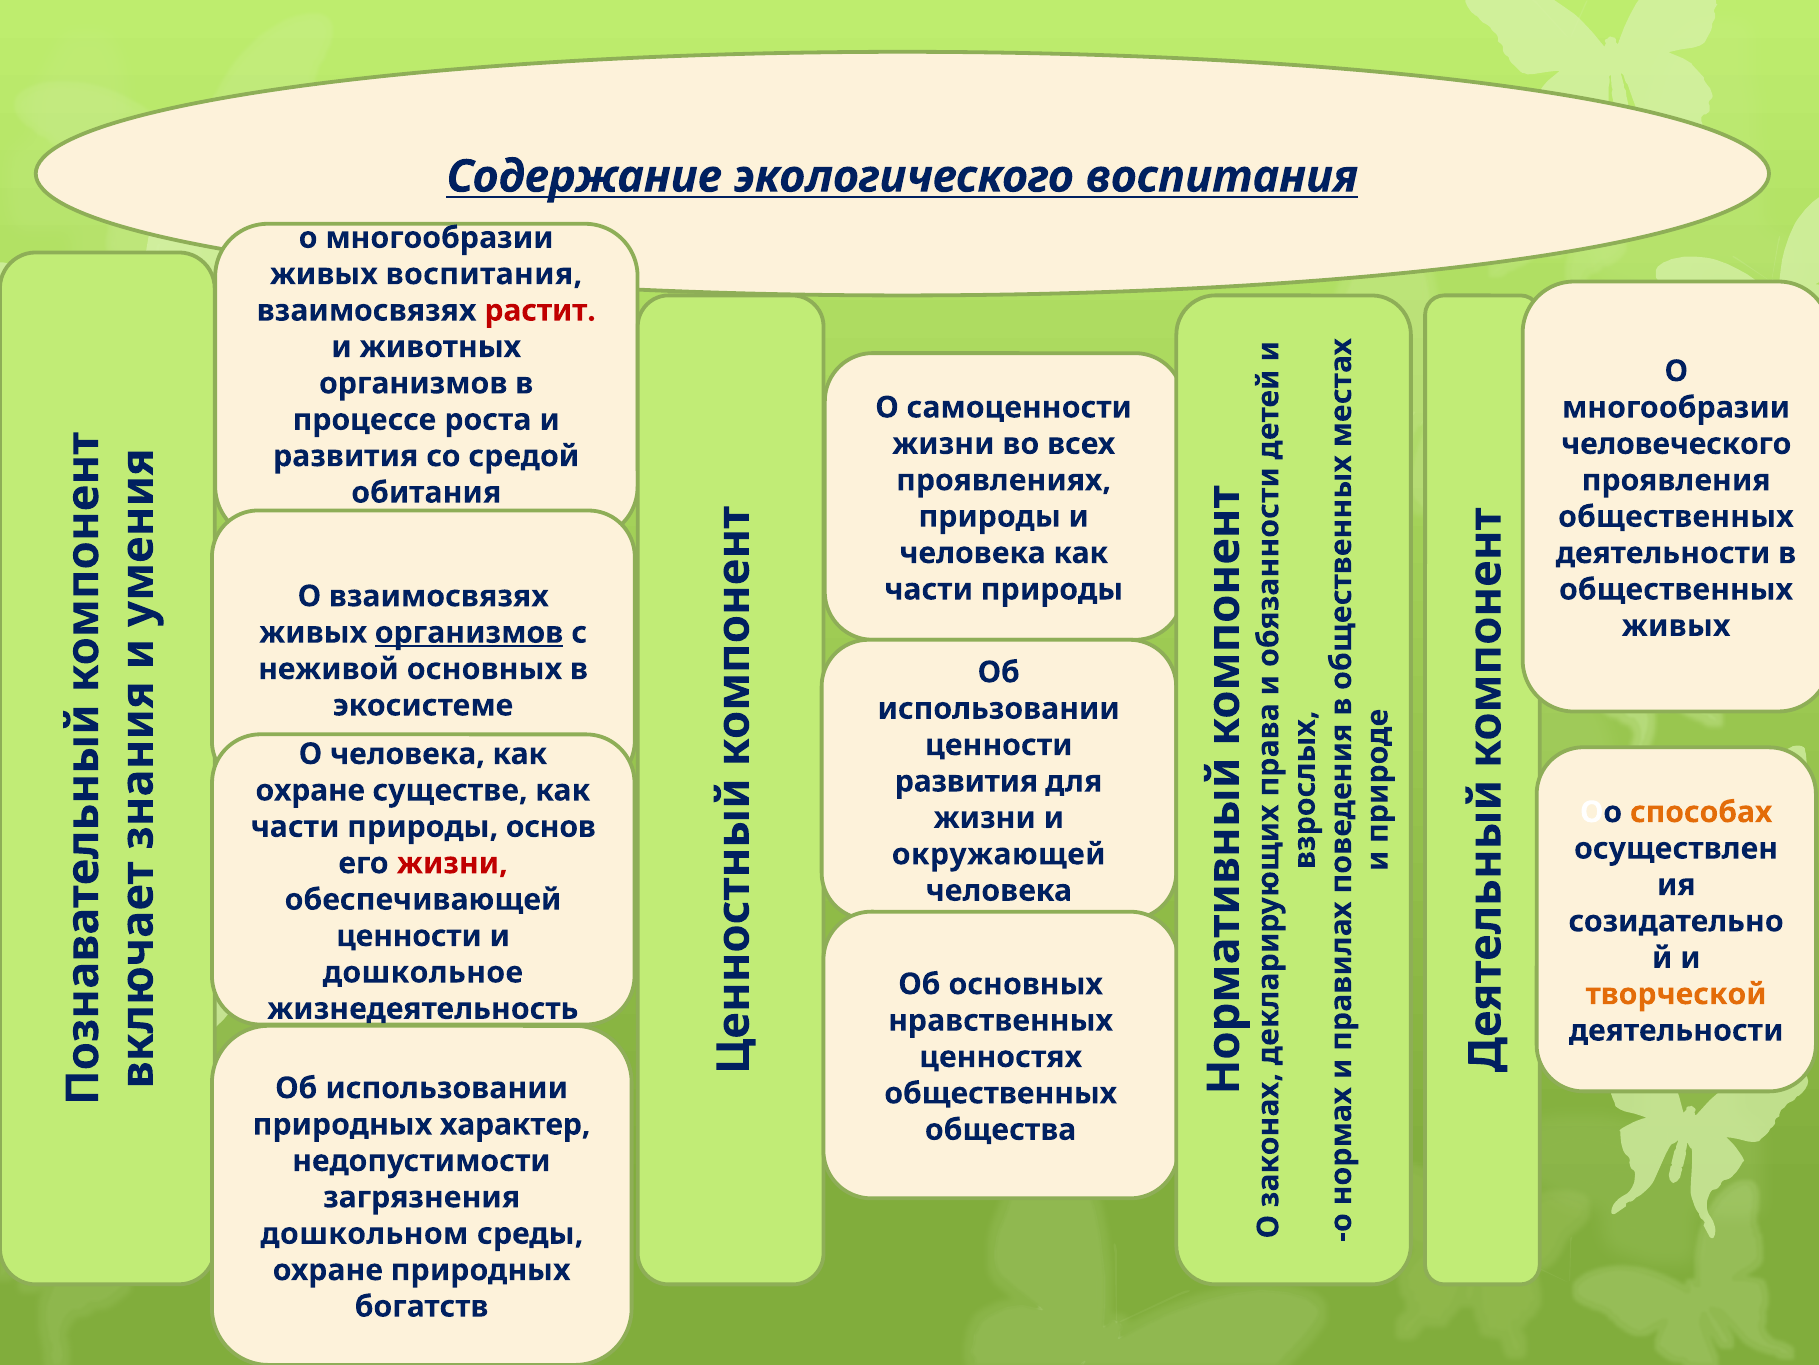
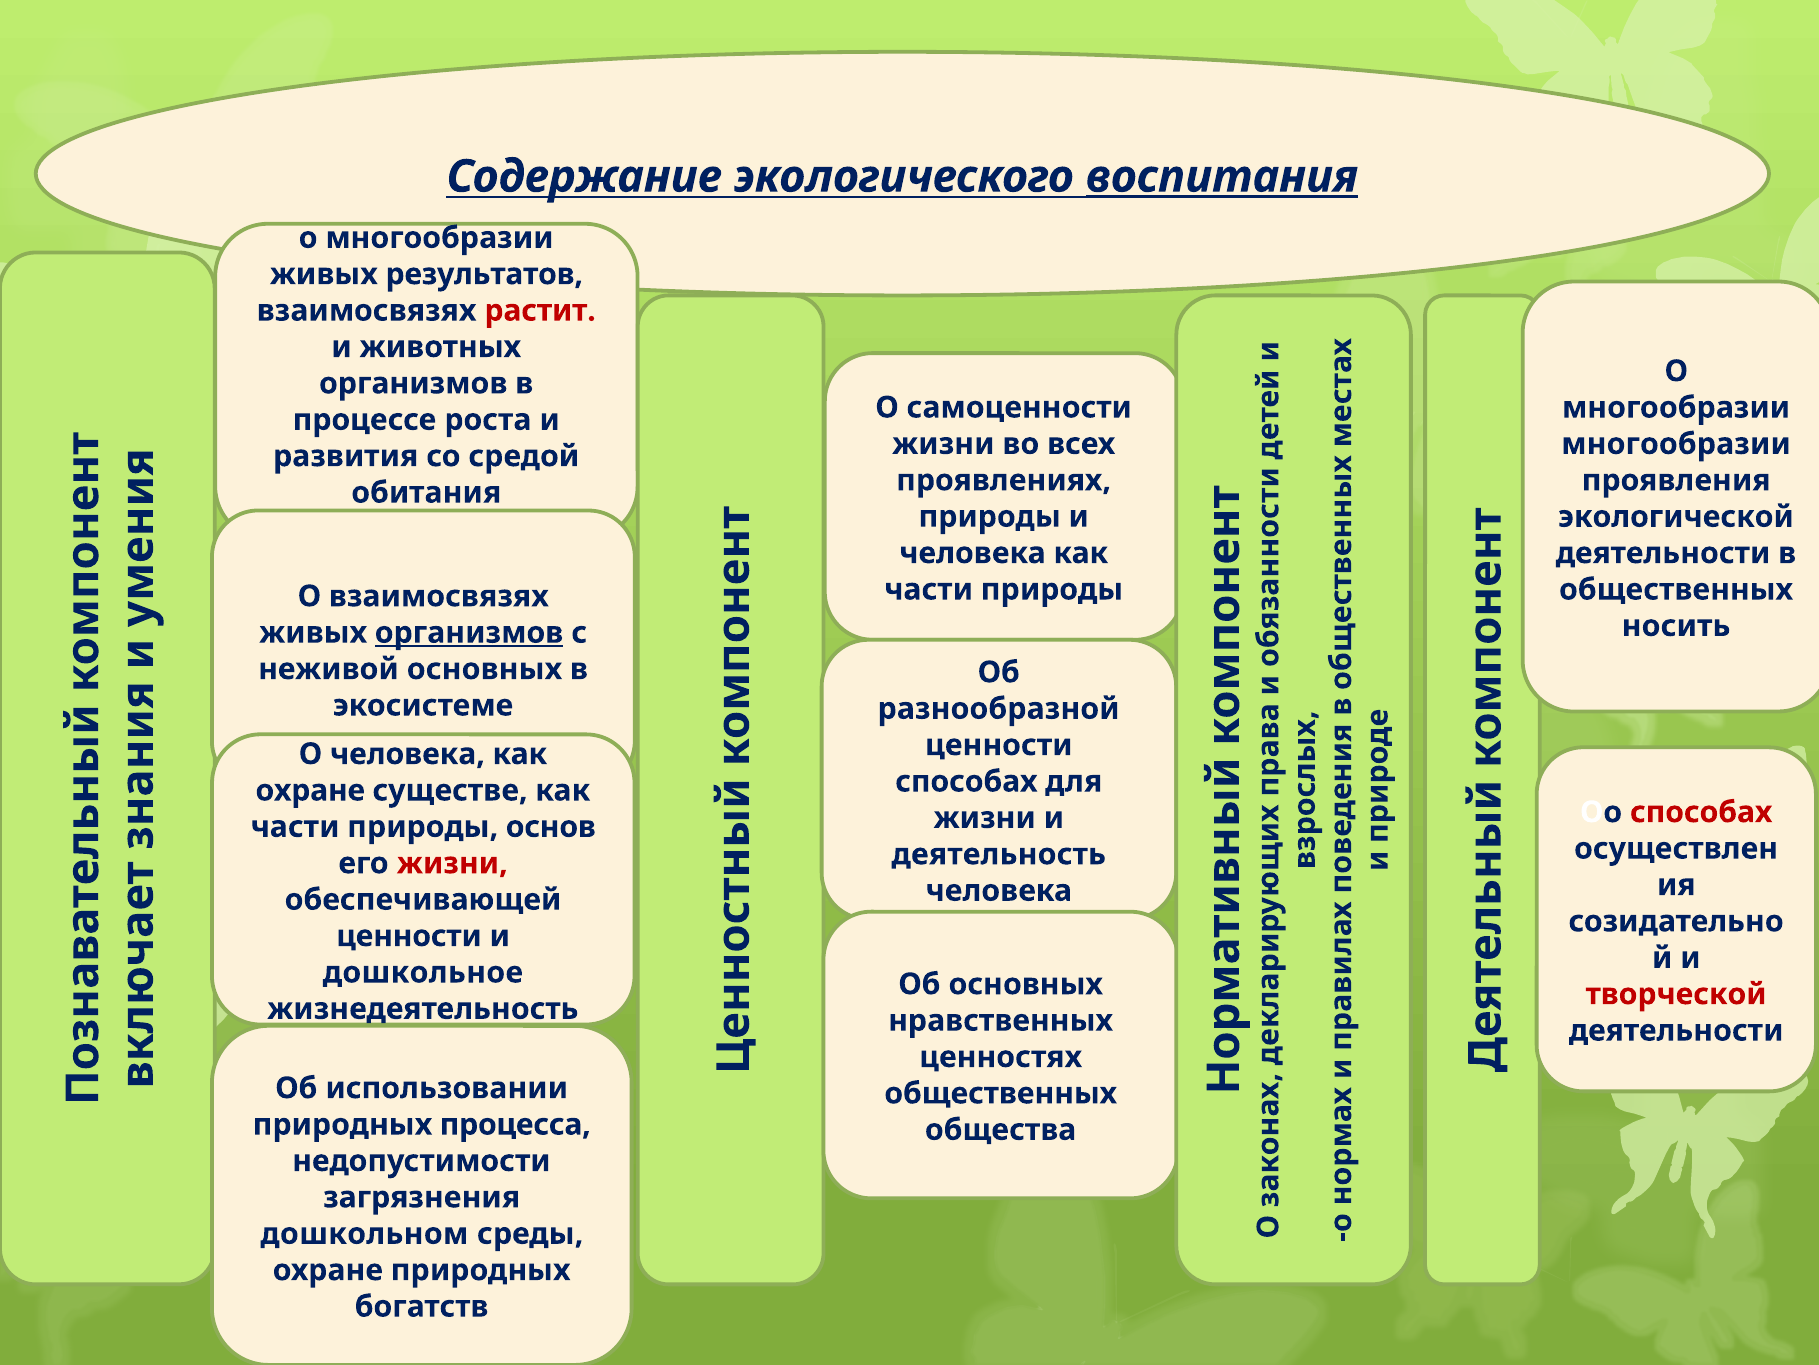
воспитания at (1222, 177) underline: none -> present
живых воспитания: воспитания -> результатов
человеческого at (1676, 444): человеческого -> многообразии
общественных at (1676, 517): общественных -> экологической
живых at (1676, 626): живых -> носить
использовании at (999, 708): использовании -> разнообразной
развития at (966, 781): развития -> способах
способах at (1701, 812) colour: orange -> red
окружающей: окружающей -> деятельность
творческой colour: orange -> red
характер: характер -> процесса
